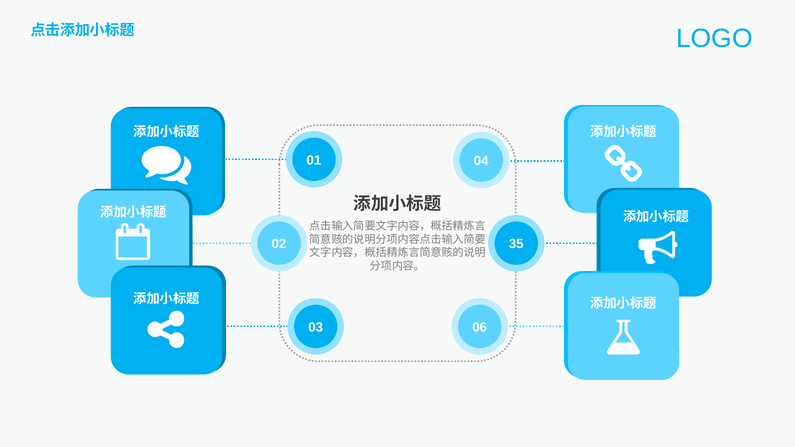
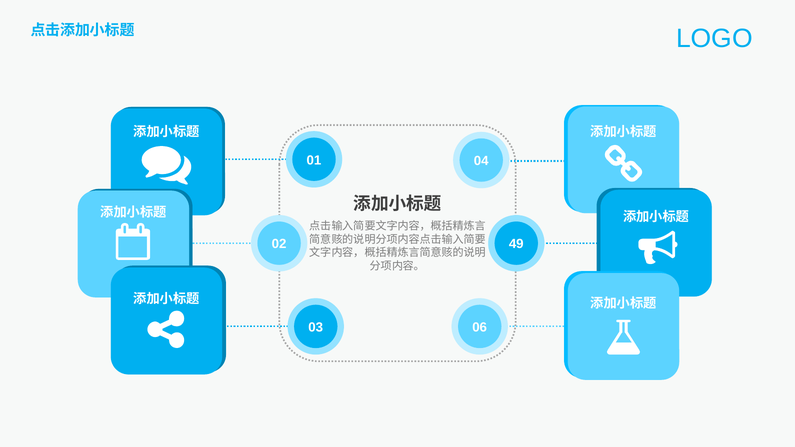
35: 35 -> 49
